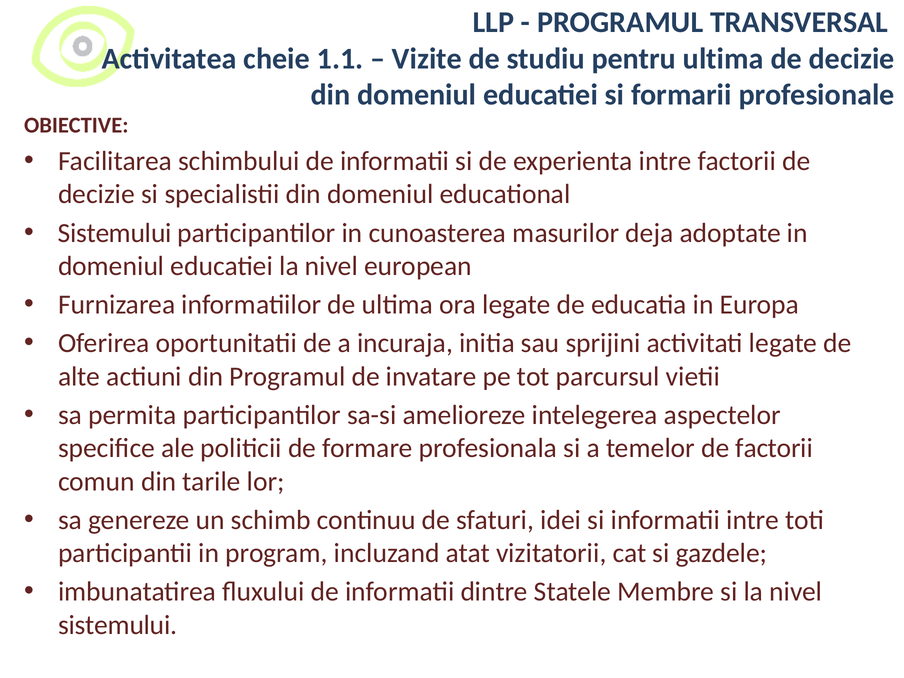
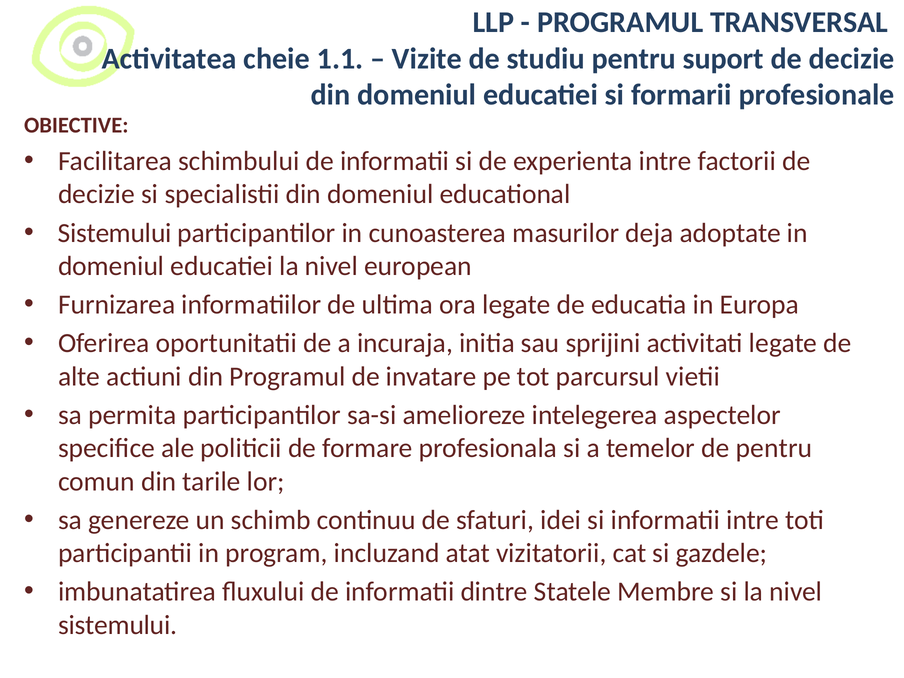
pentru ultima: ultima -> suport
de factorii: factorii -> pentru
